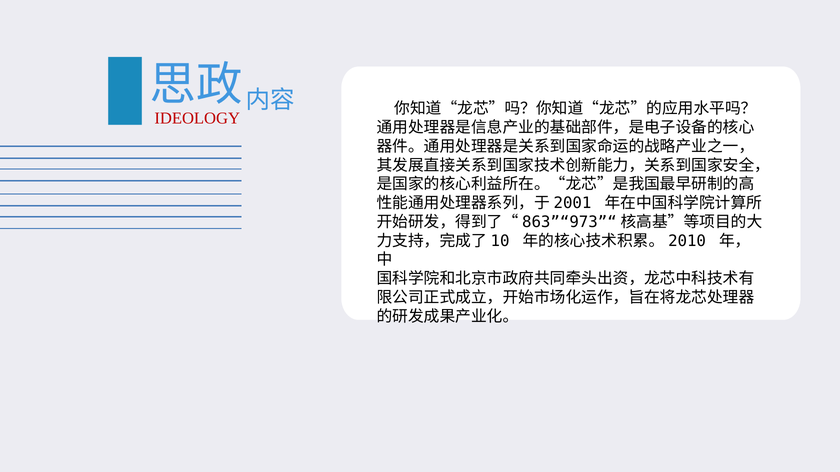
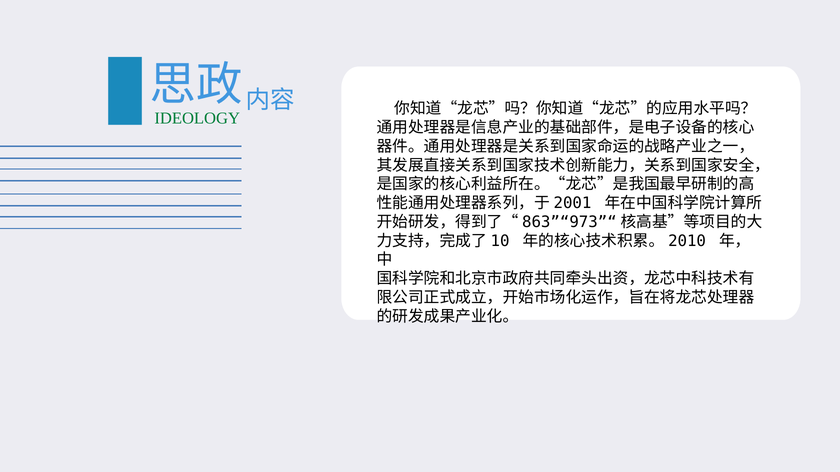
IDEOLOGY colour: red -> green
